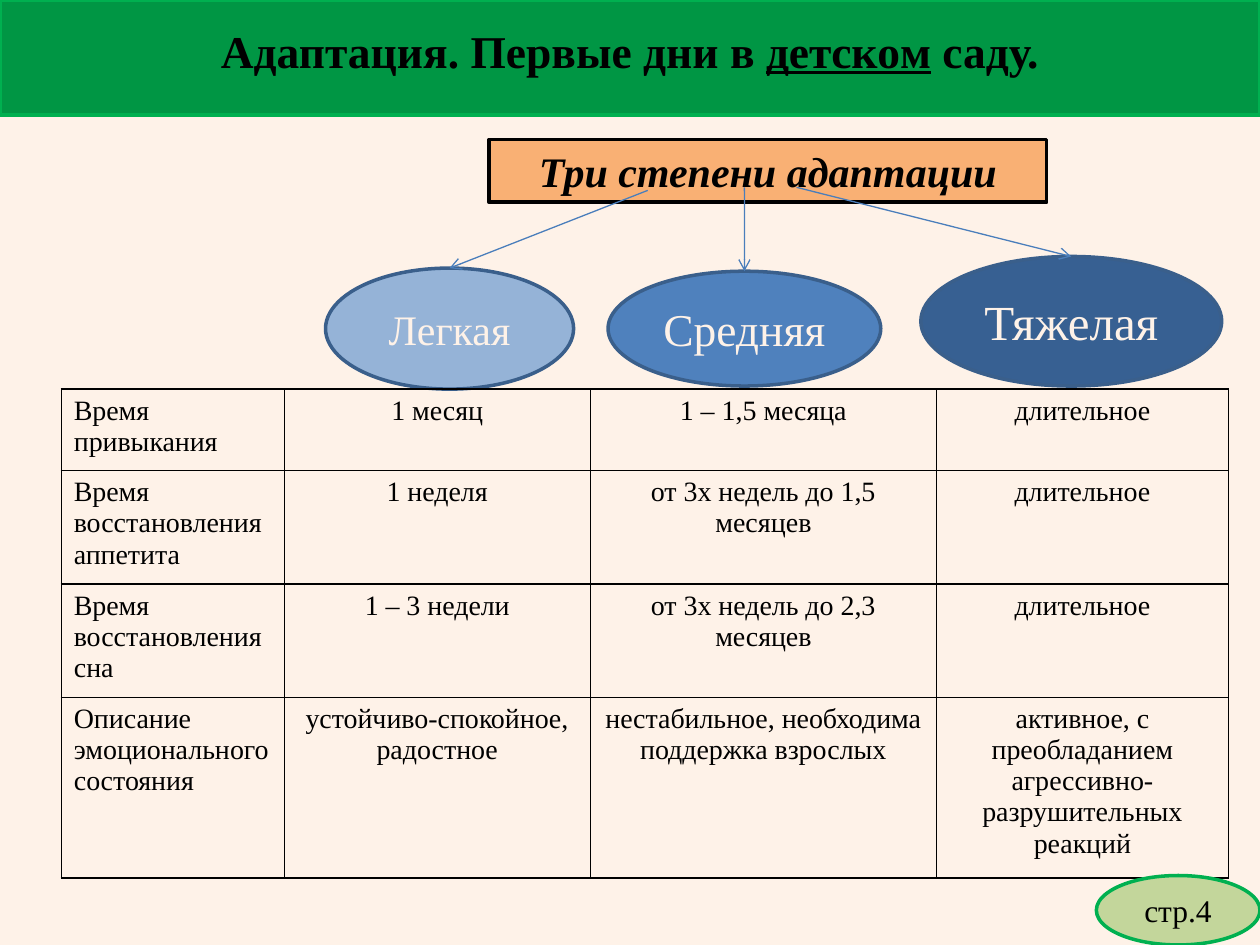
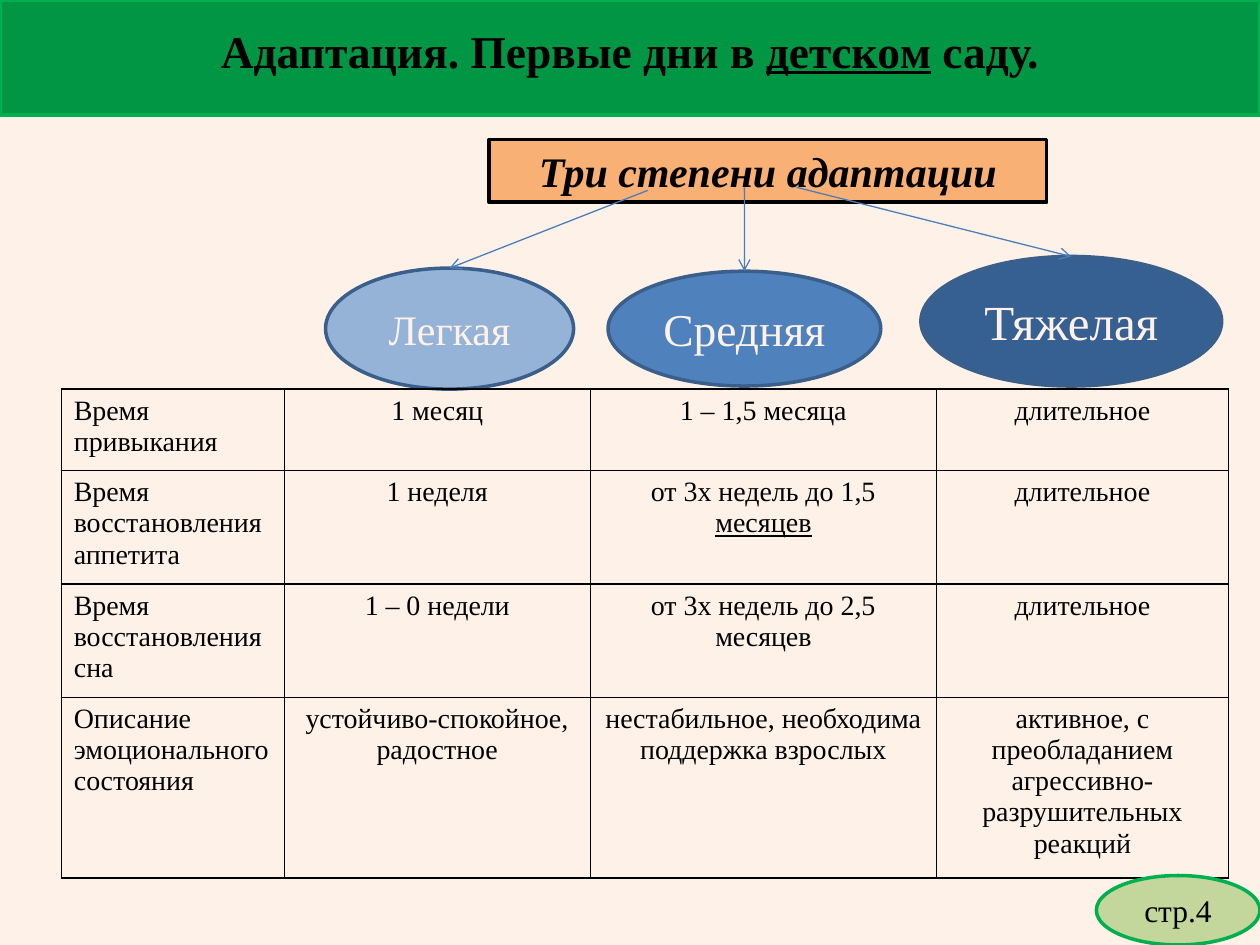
месяцев at (763, 524) underline: none -> present
3: 3 -> 0
2,3: 2,3 -> 2,5
